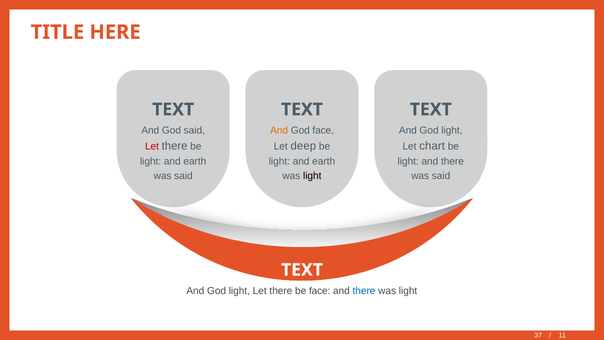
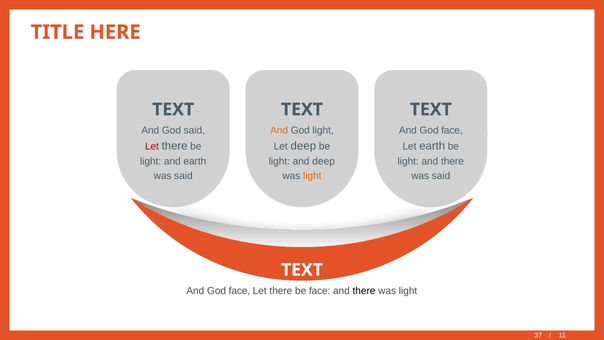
God face: face -> light
light at (452, 130): light -> face
Let chart: chart -> earth
earth at (324, 161): earth -> deep
light at (312, 176) colour: black -> orange
light at (239, 291): light -> face
there at (364, 291) colour: blue -> black
